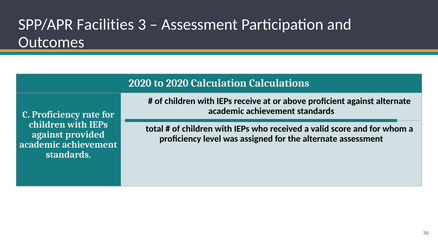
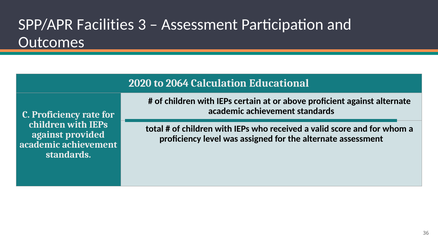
to 2020: 2020 -> 2064
Calculations: Calculations -> Educational
receive: receive -> certain
